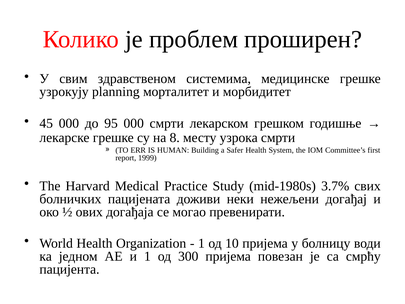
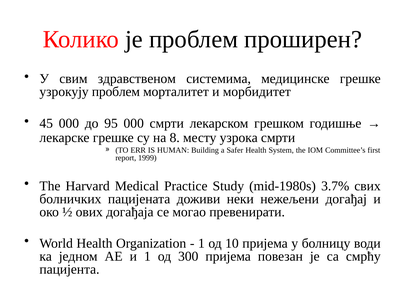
узрокују planning: planning -> проблем
